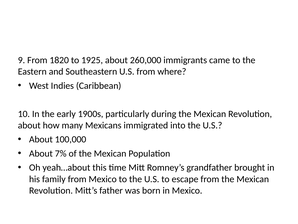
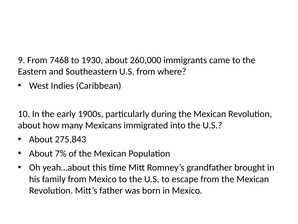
1820: 1820 -> 7468
1925: 1925 -> 1930
100,000: 100,000 -> 275,843
